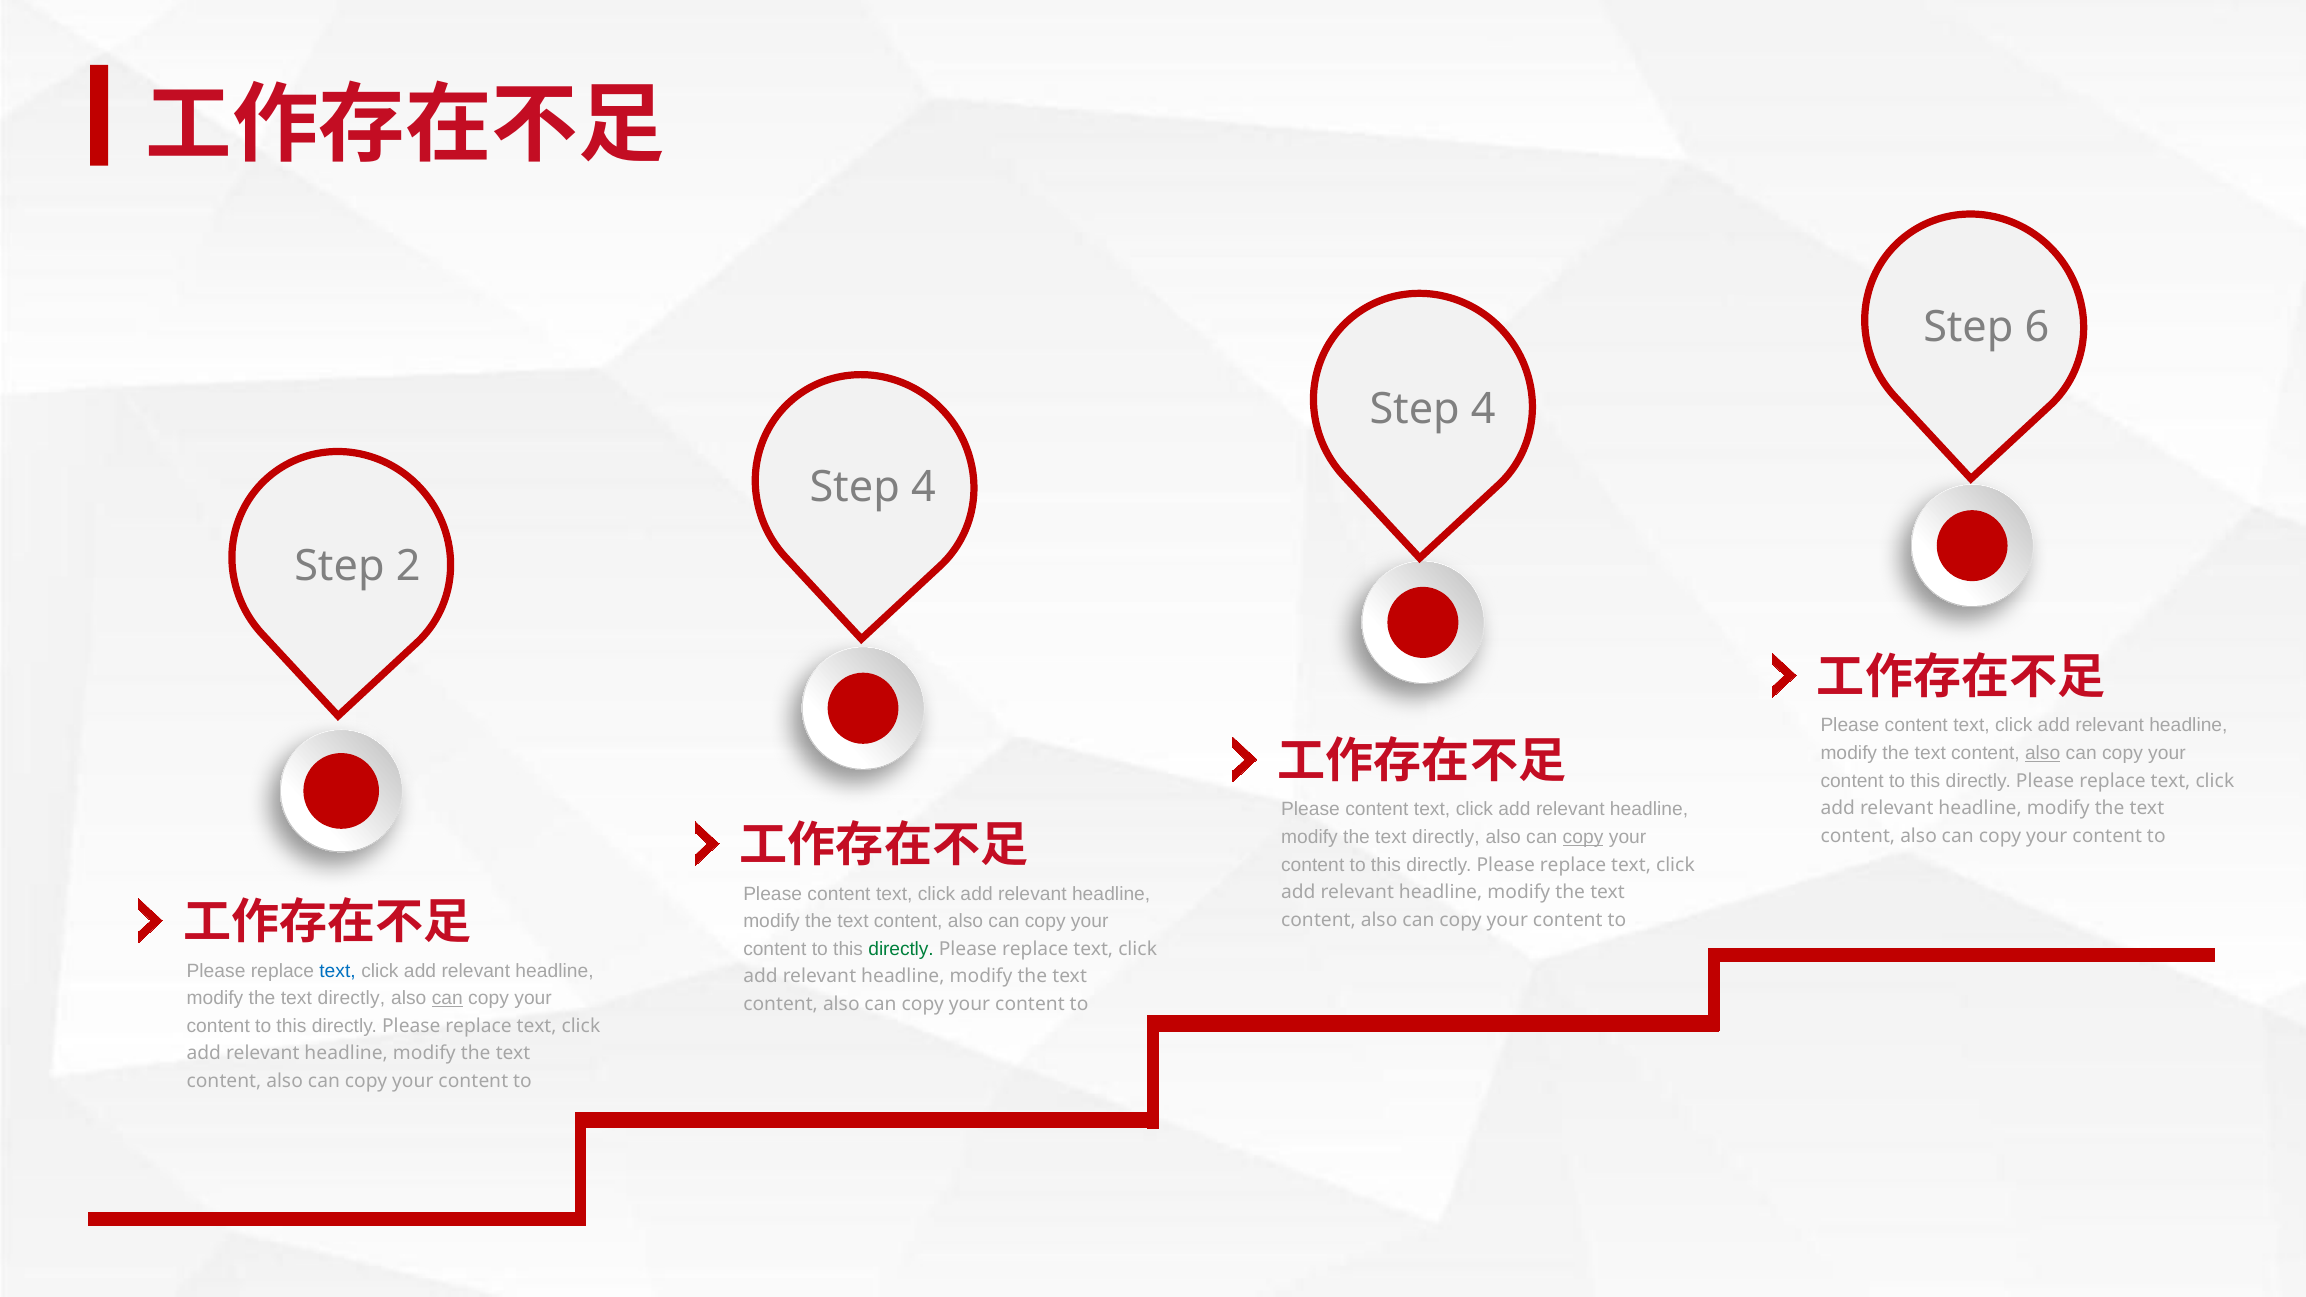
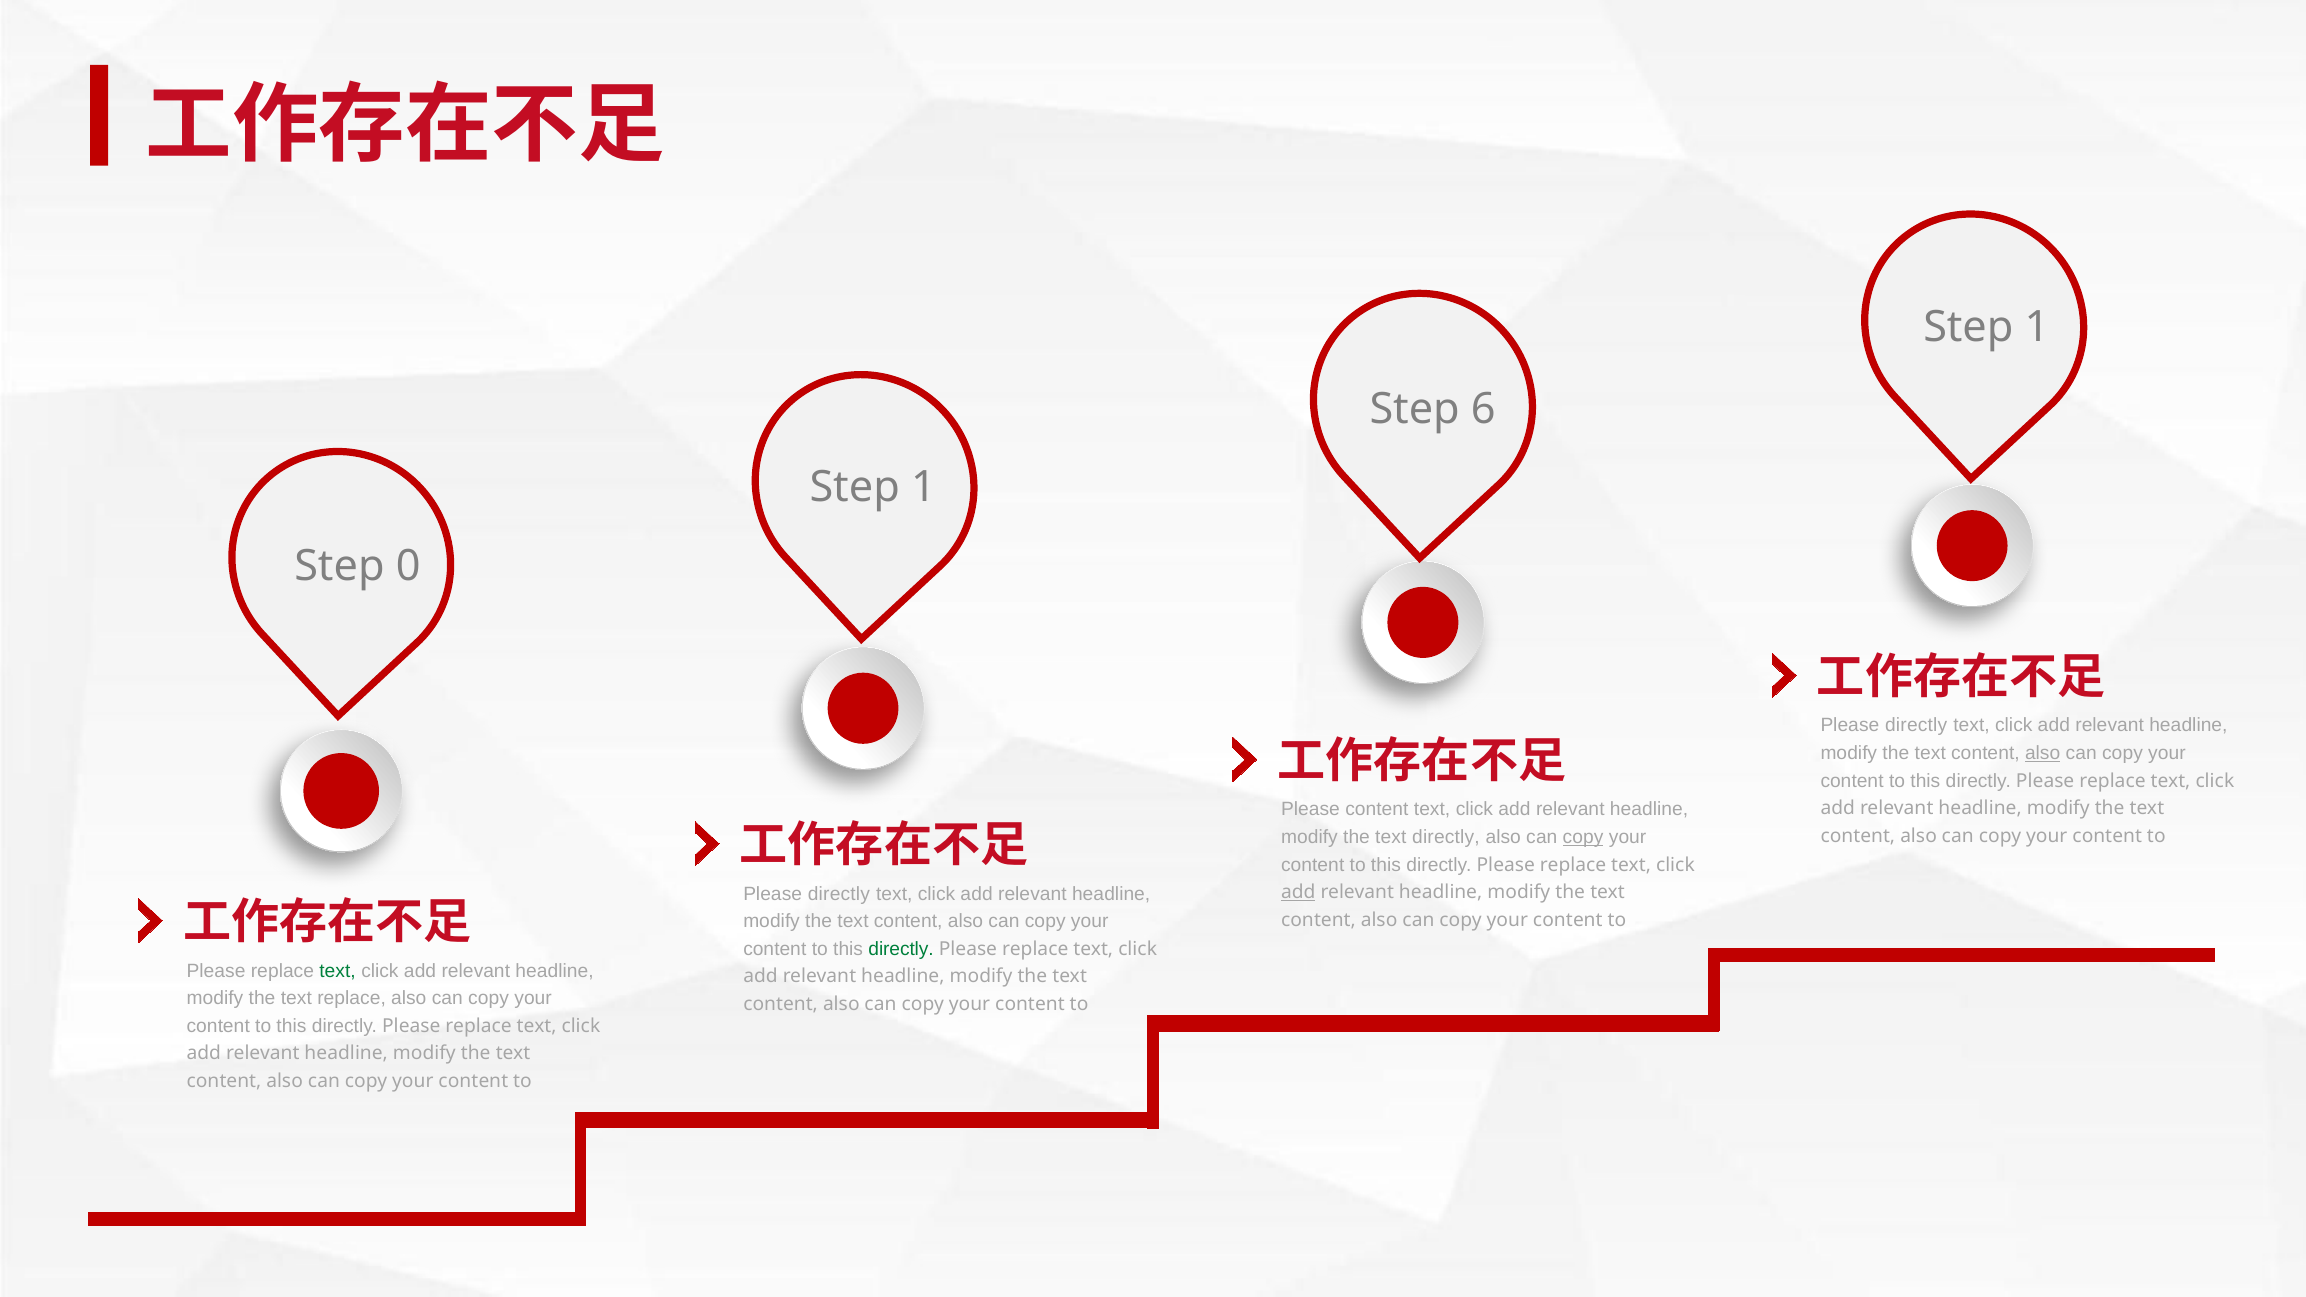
6 at (2037, 328): 6 -> 1
4 at (1483, 409): 4 -> 6
4 at (923, 488): 4 -> 1
2: 2 -> 0
content at (1916, 726): content -> directly
content at (839, 894): content -> directly
add at (1298, 892) underline: none -> present
text at (338, 971) colour: blue -> green
directly at (351, 999): directly -> replace
can at (447, 999) underline: present -> none
